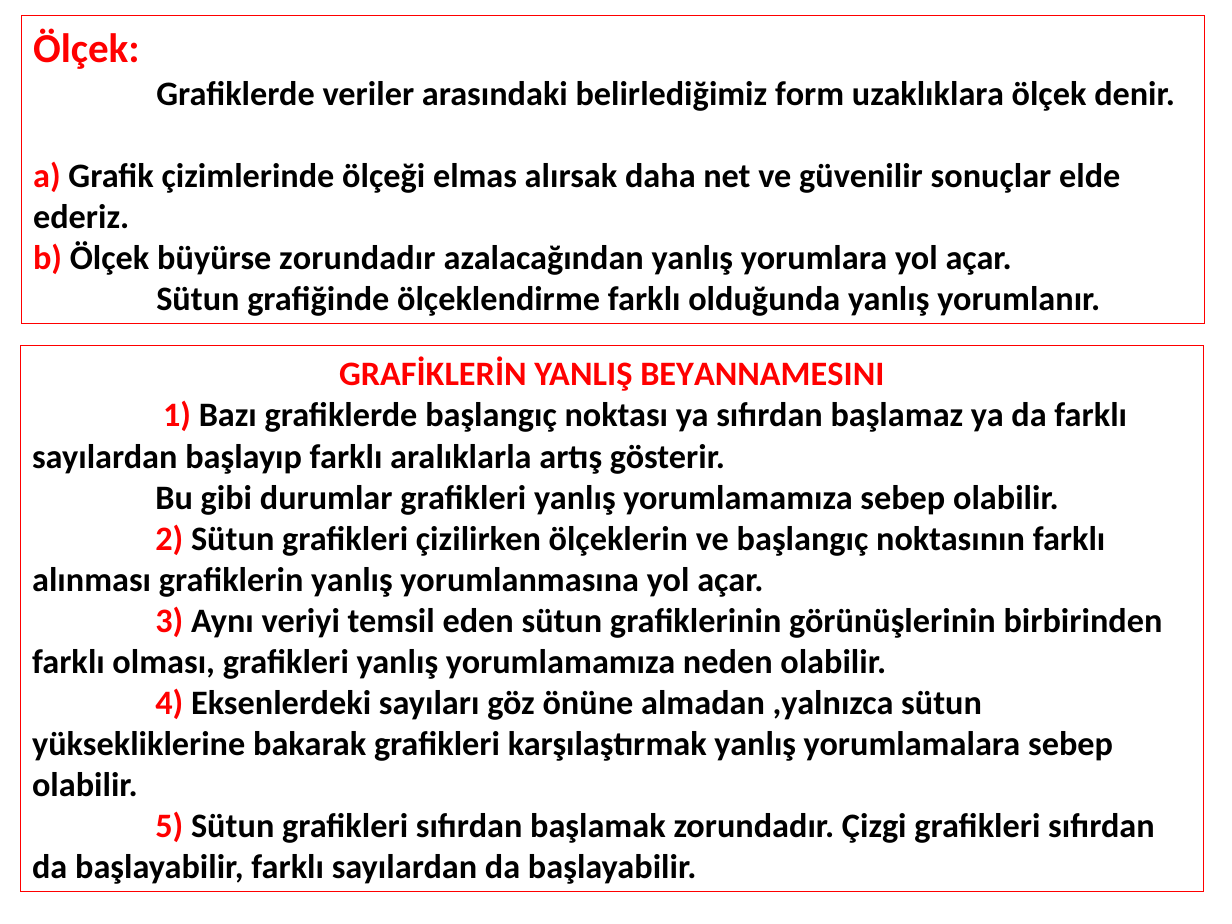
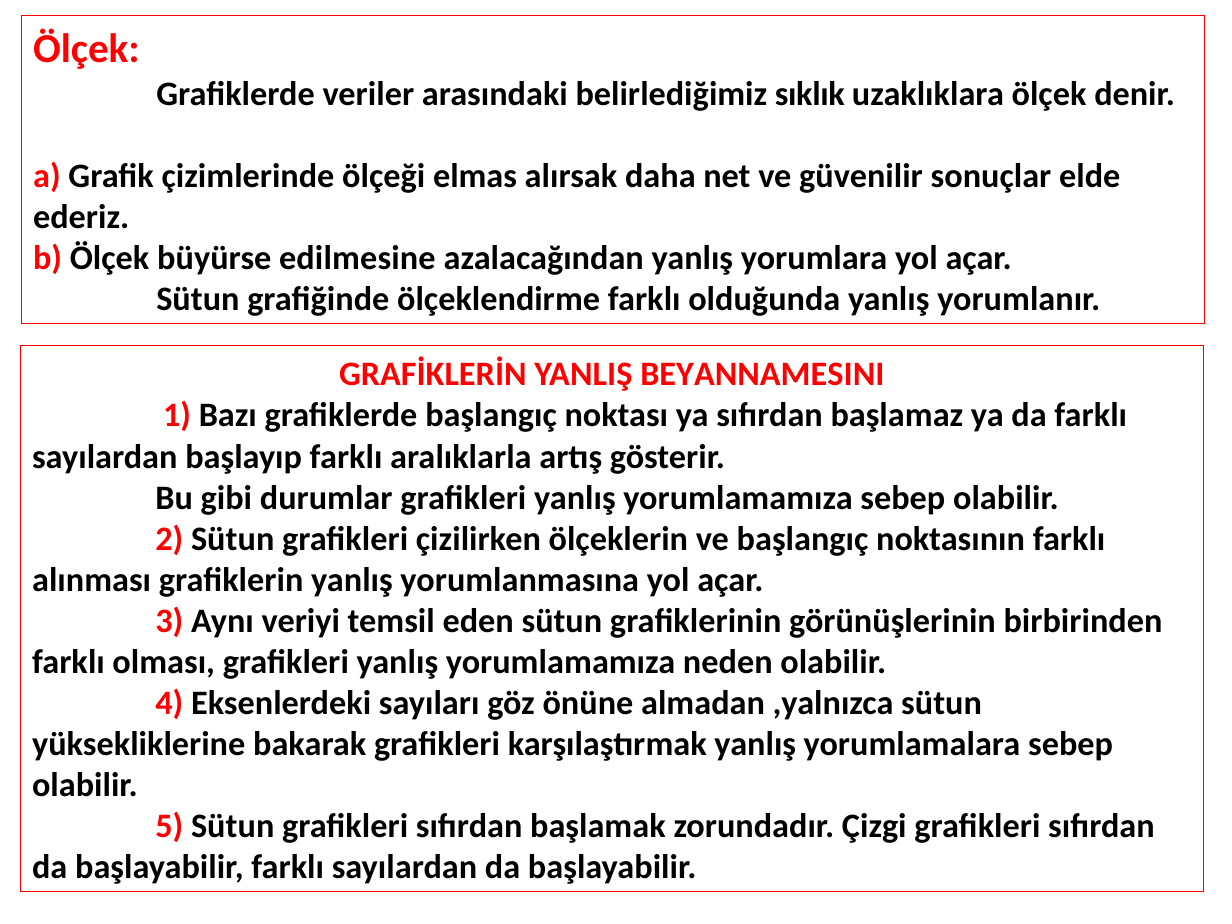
form: form -> sıklık
büyürse zorundadır: zorundadır -> edilmesine
